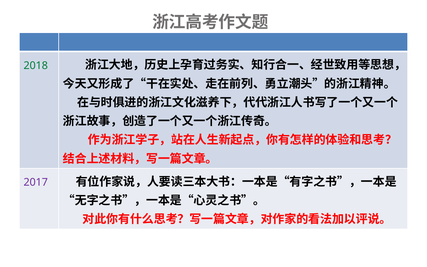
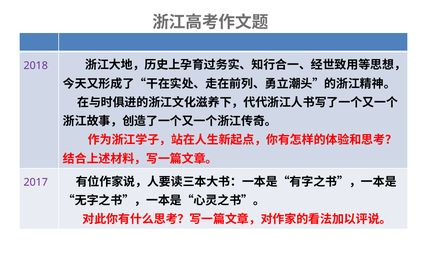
2018 colour: green -> purple
